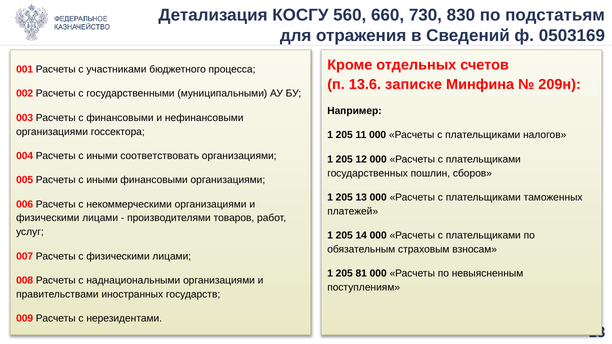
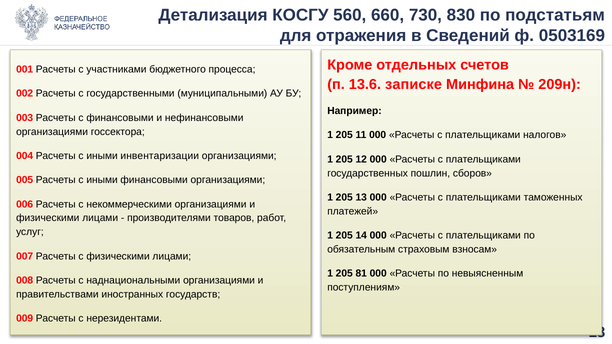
соответствовать: соответствовать -> инвентаризации
